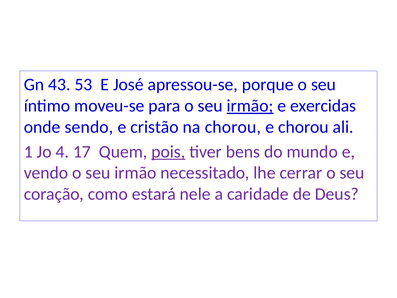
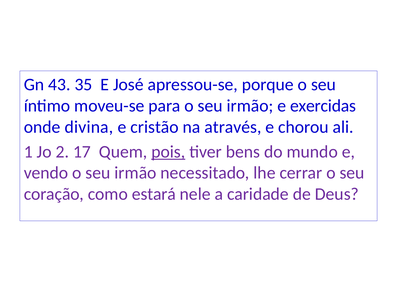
53: 53 -> 35
irmão at (250, 106) underline: present -> none
sendo: sendo -> divina
na chorou: chorou -> através
4: 4 -> 2
